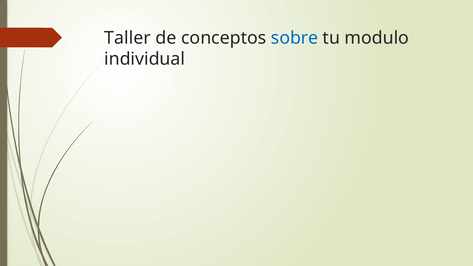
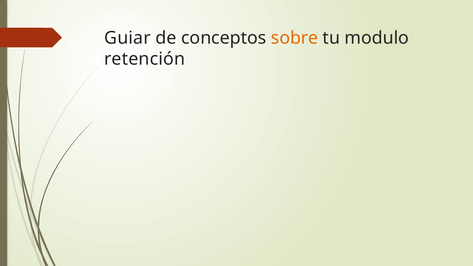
Taller: Taller -> Guiar
sobre colour: blue -> orange
individual: individual -> retención
